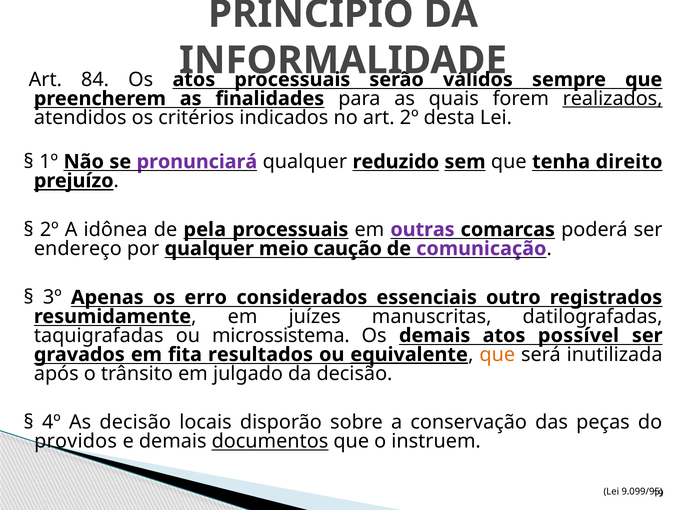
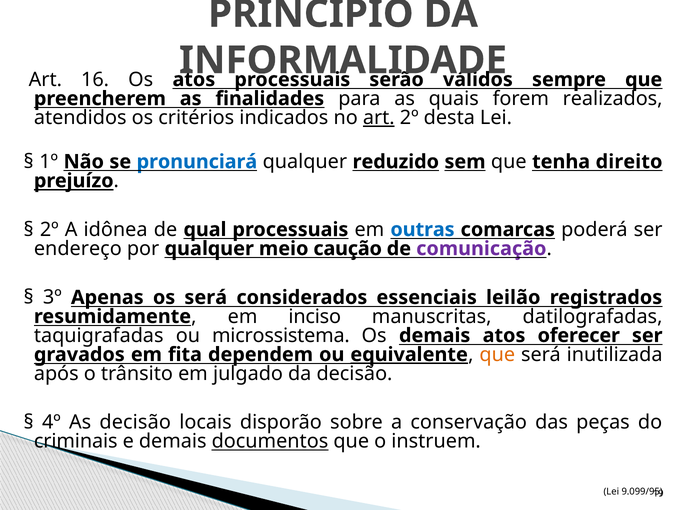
84: 84 -> 16
realizados underline: present -> none
art at (379, 118) underline: none -> present
pronunciará colour: purple -> blue
pela: pela -> qual
outras colour: purple -> blue
os erro: erro -> será
outro: outro -> leilão
juízes: juízes -> inciso
possível: possível -> oferecer
resultados: resultados -> dependem
providos: providos -> criminais
